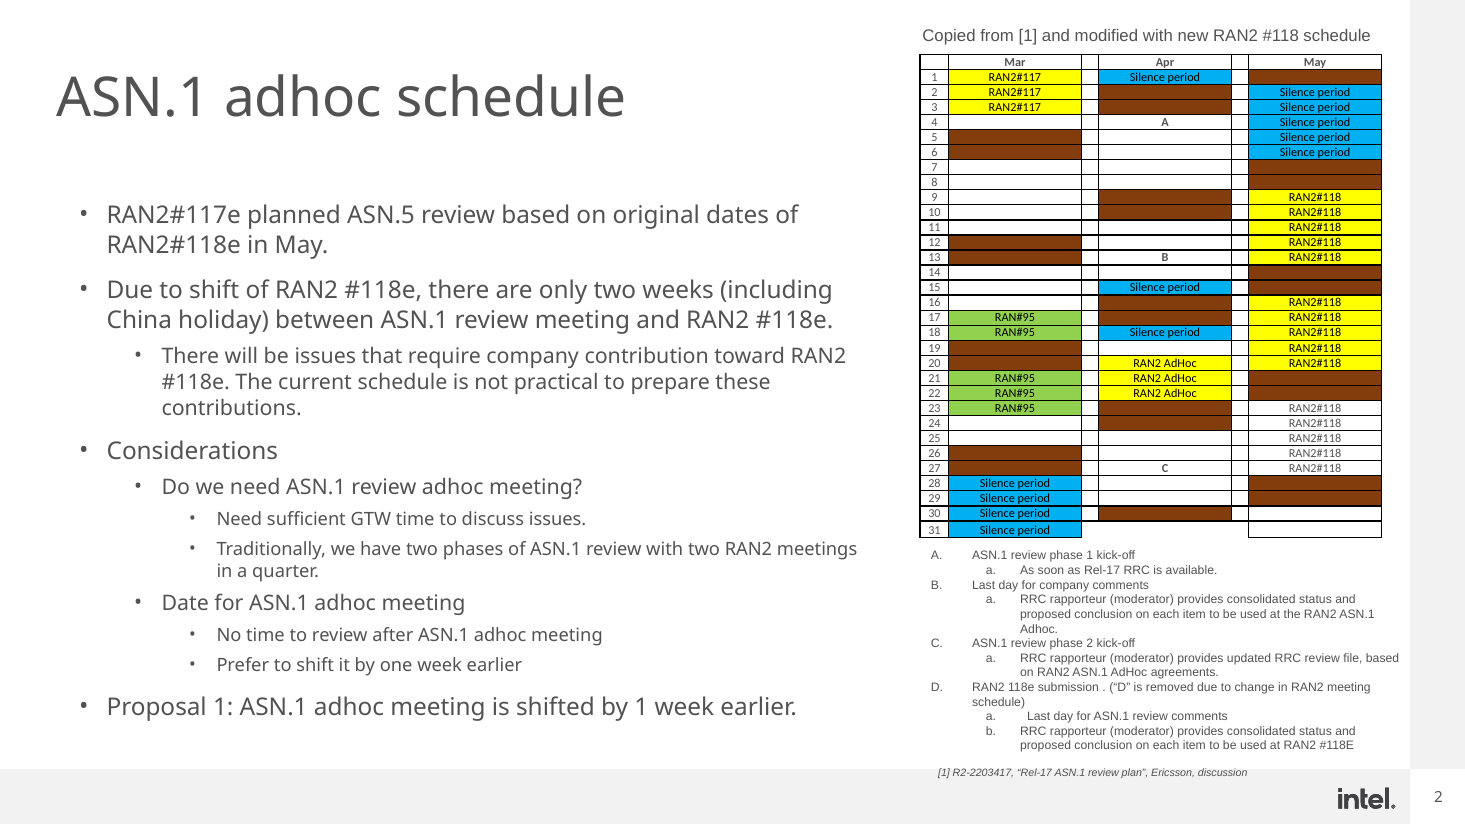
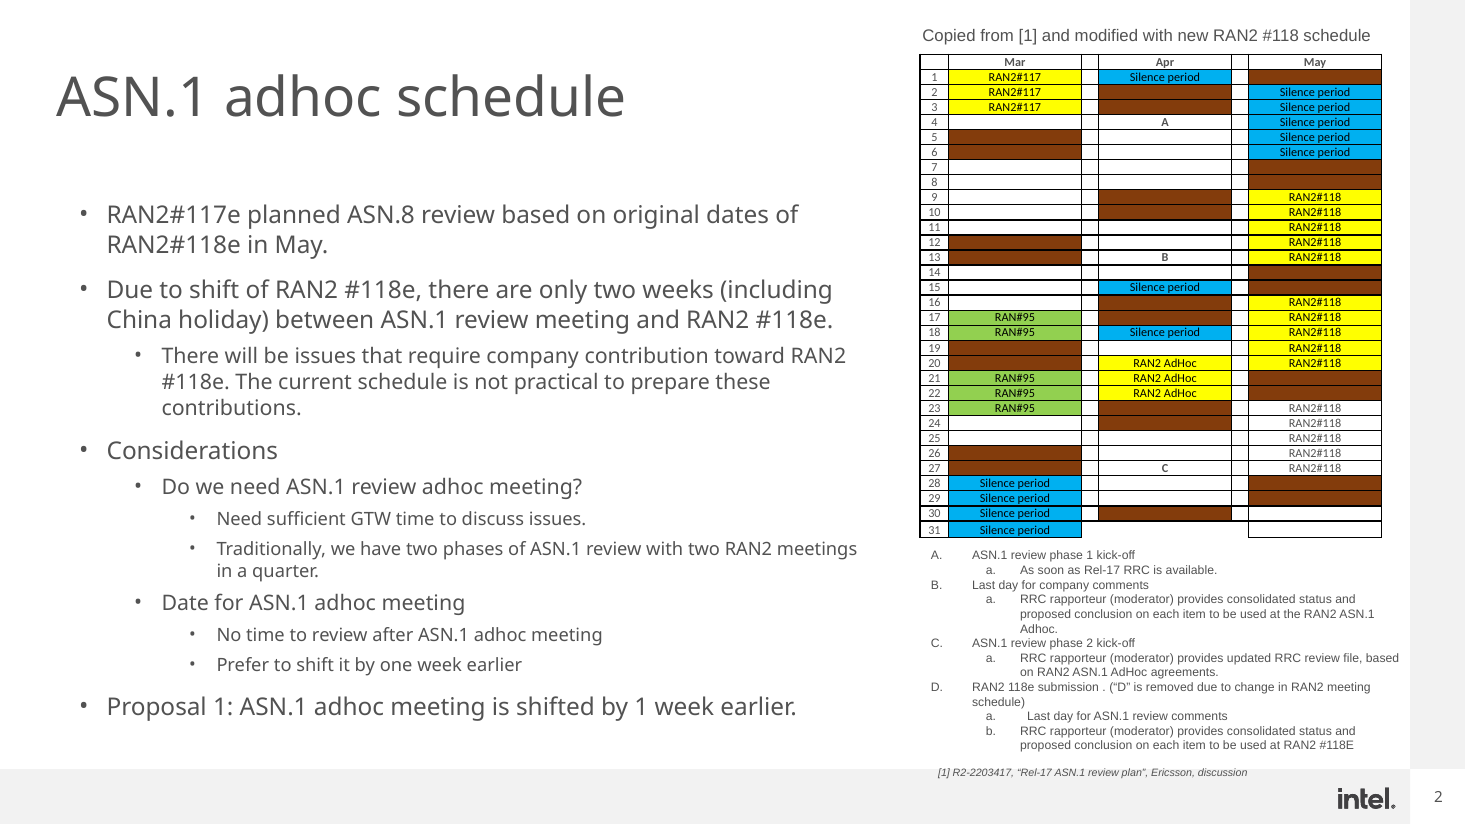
ASN.5: ASN.5 -> ASN.8
